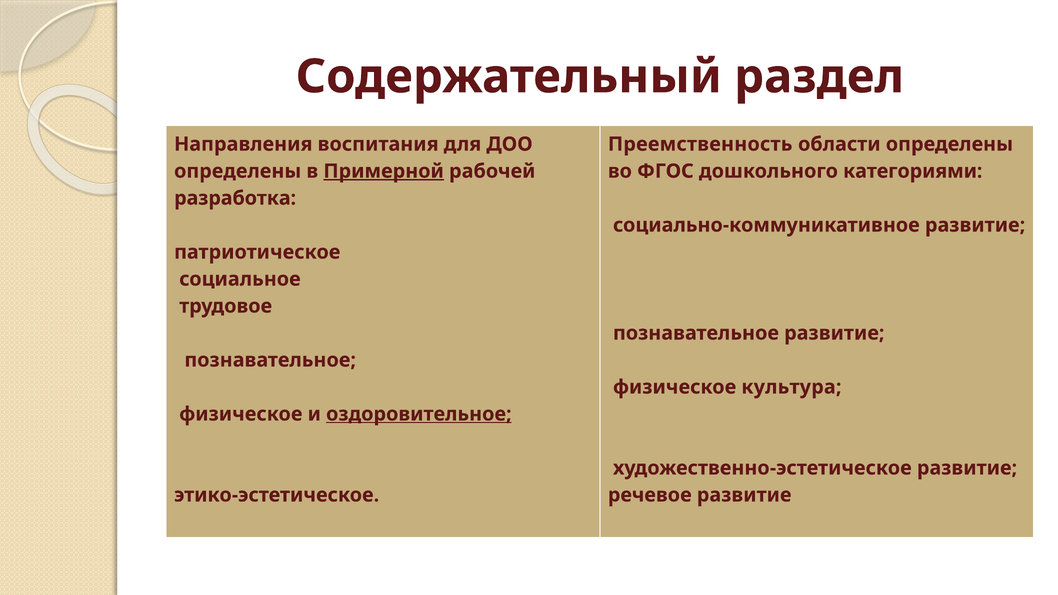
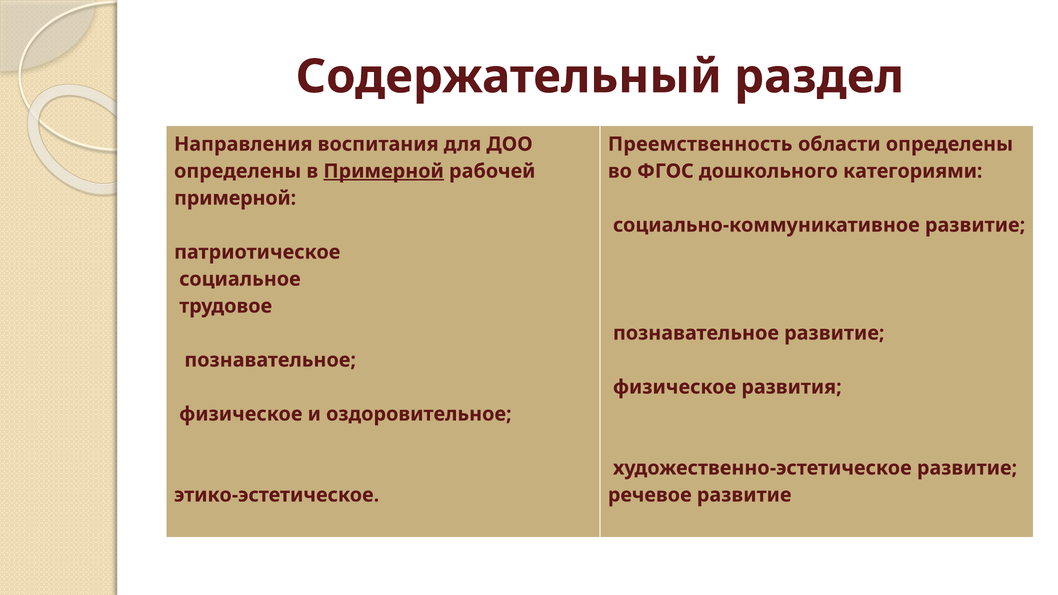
разработка at (235, 198): разработка -> примерной
культура: культура -> развития
оздоровительное underline: present -> none
